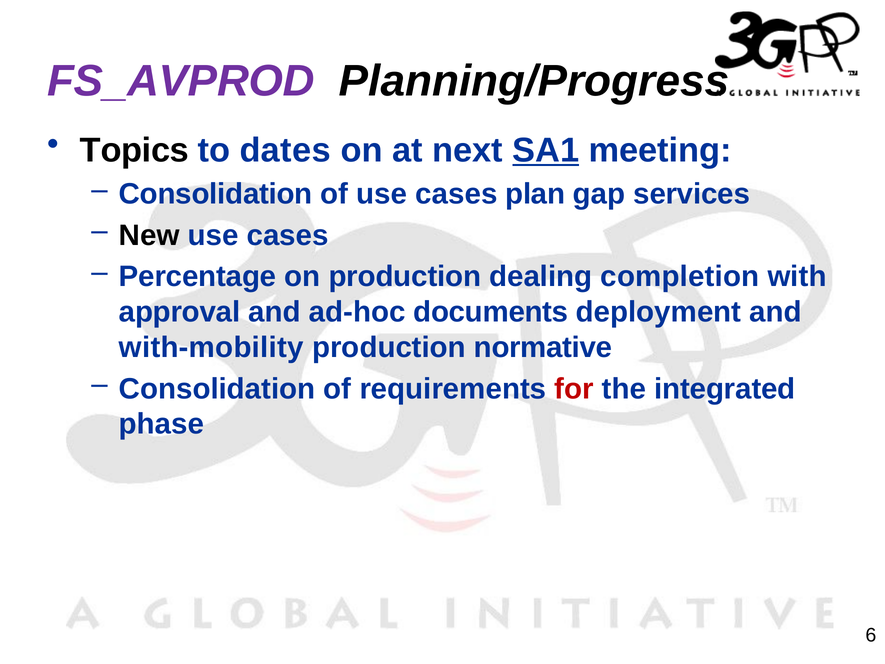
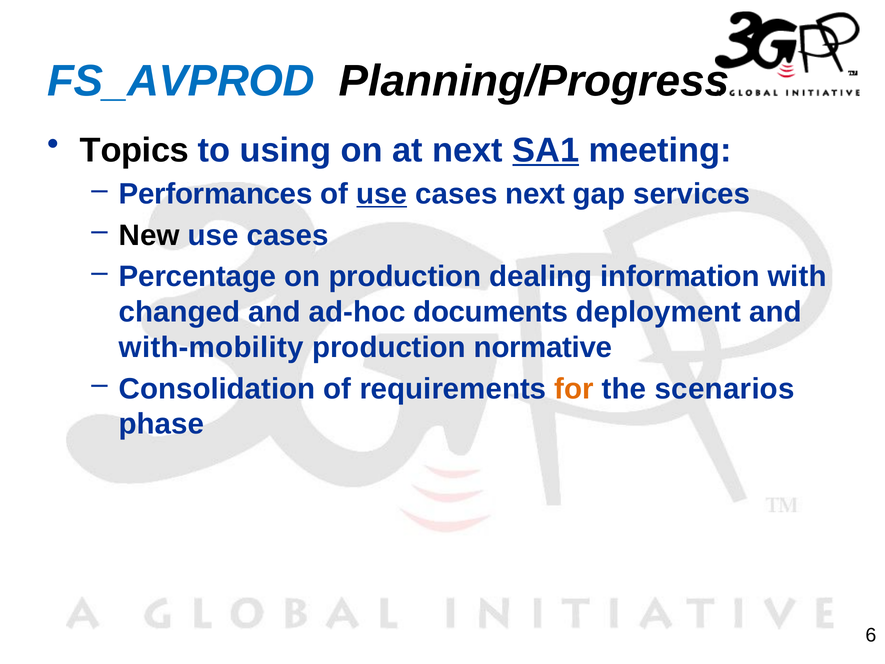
FS_AVPROD colour: purple -> blue
dates: dates -> using
Consolidation at (216, 194): Consolidation -> Performances
use at (382, 194) underline: none -> present
cases plan: plan -> next
completion: completion -> information
approval: approval -> changed
for colour: red -> orange
integrated: integrated -> scenarios
